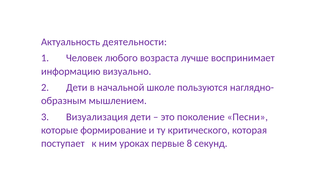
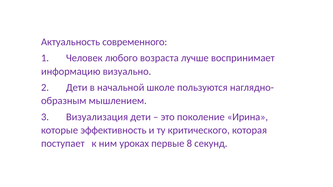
деятельности: деятельности -> современного
Песни: Песни -> Ирина
формирование: формирование -> эффективность
